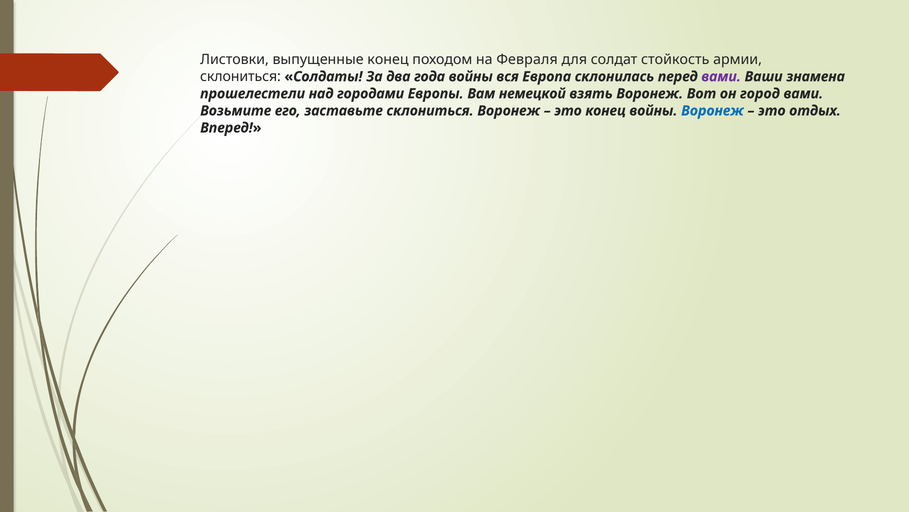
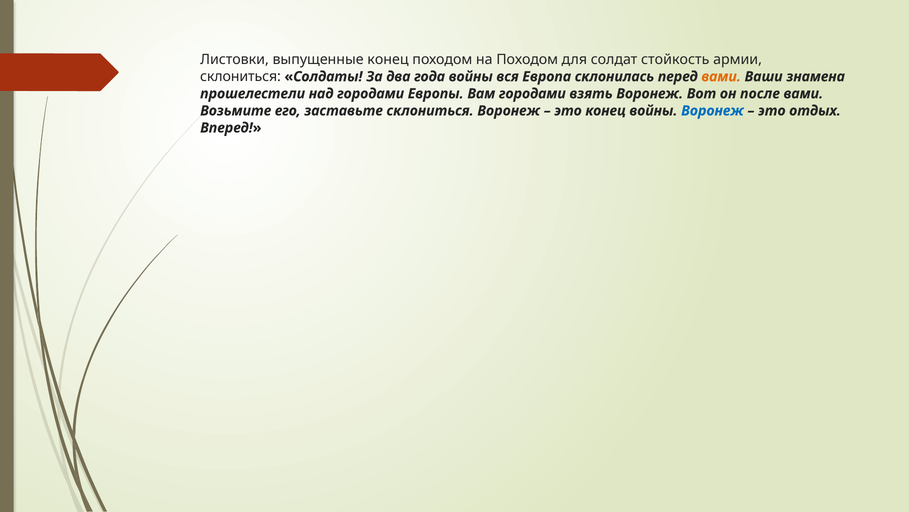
на Февраля: Февраля -> Походом
вами at (721, 77) colour: purple -> orange
Вам немецкой: немецкой -> городами
город: город -> после
